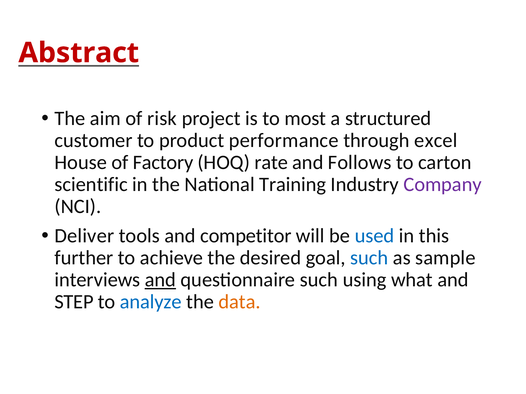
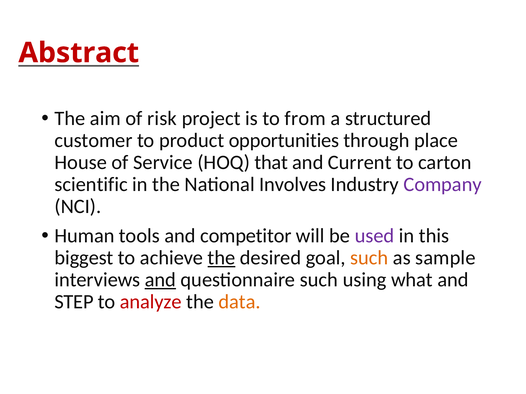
most: most -> from
performance: performance -> opportunities
excel: excel -> place
Factory: Factory -> Service
rate: rate -> that
Follows: Follows -> Current
Training: Training -> Involves
Deliver: Deliver -> Human
used colour: blue -> purple
further: further -> biggest
the at (221, 258) underline: none -> present
such at (369, 258) colour: blue -> orange
analyze colour: blue -> red
